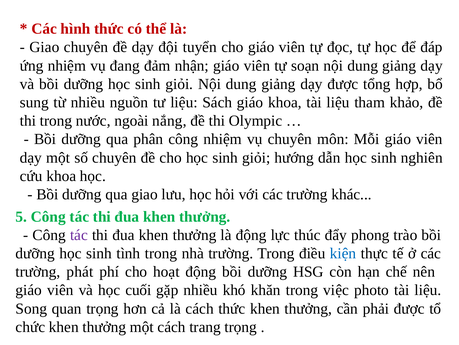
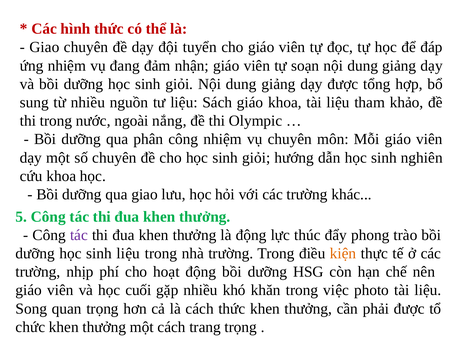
sinh tình: tình -> liệu
kiện colour: blue -> orange
phát: phát -> nhịp
